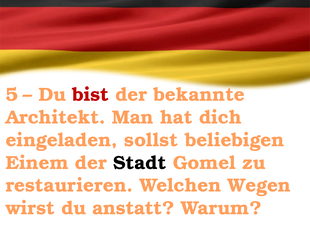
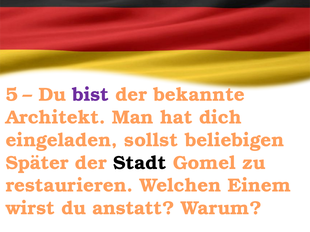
bist colour: red -> purple
Einem: Einem -> Später
Wegen: Wegen -> Einem
